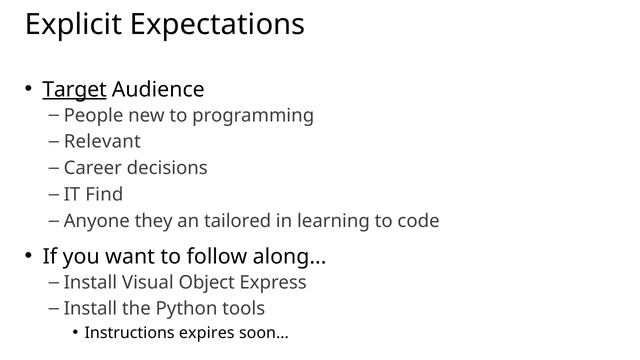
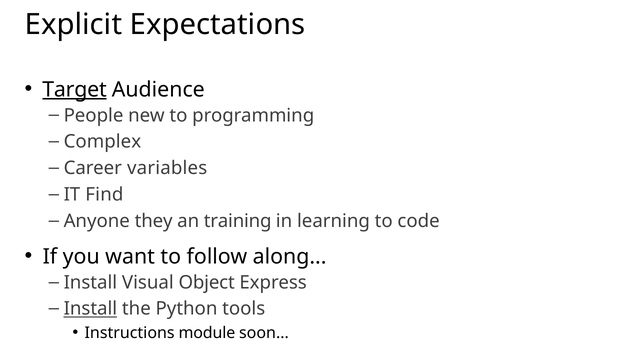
Relevant: Relevant -> Complex
decisions: decisions -> variables
tailored: tailored -> training
Install at (90, 309) underline: none -> present
expires: expires -> module
